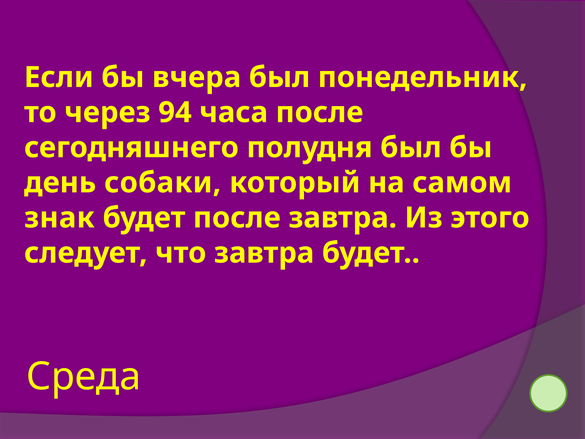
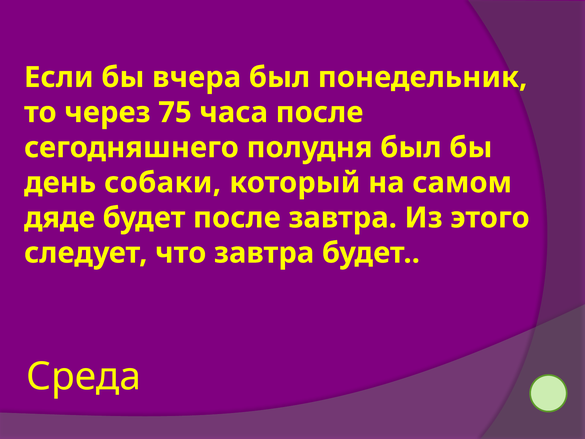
94: 94 -> 75
знак: знак -> дяде
